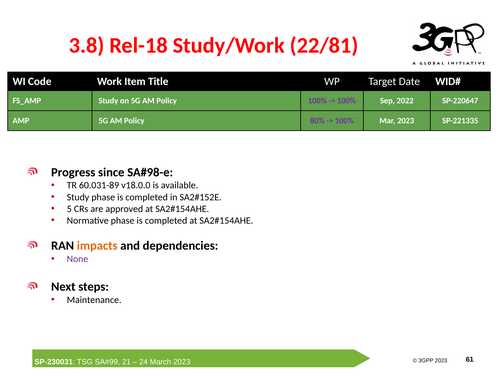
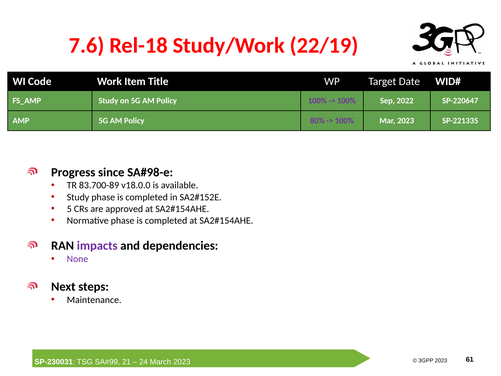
3.8: 3.8 -> 7.6
22/81: 22/81 -> 22/19
60.031-89: 60.031-89 -> 83.700-89
impacts colour: orange -> purple
